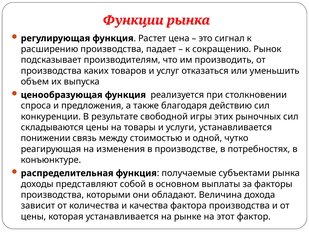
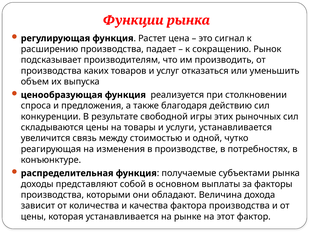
понижении: понижении -> увеличится
